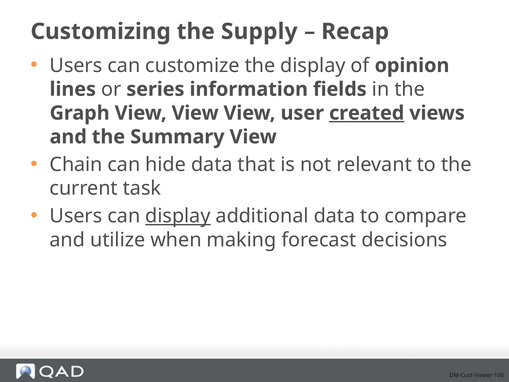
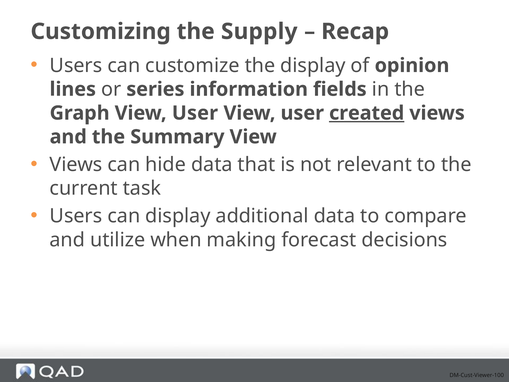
Graph View View: View -> User
Chain at (76, 164): Chain -> Views
display at (178, 216) underline: present -> none
